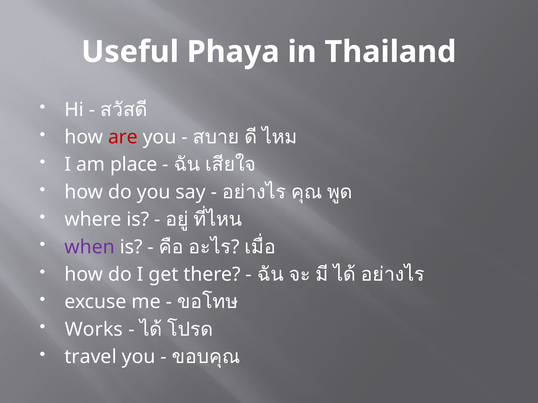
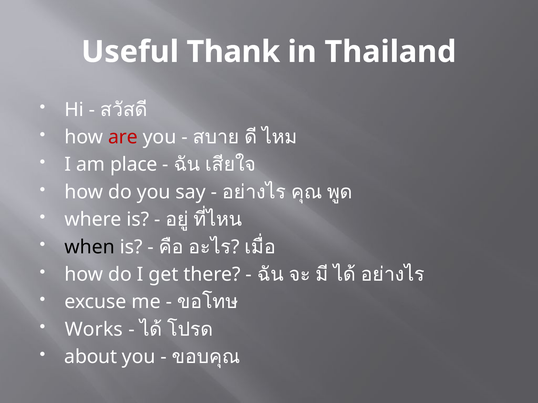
Phaya: Phaya -> Thank
when colour: purple -> black
travel: travel -> about
